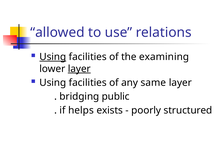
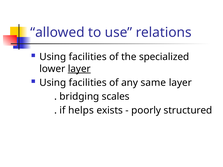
Using at (53, 57) underline: present -> none
examining: examining -> specialized
public: public -> scales
